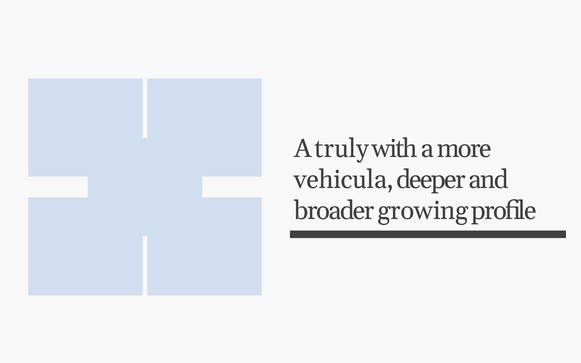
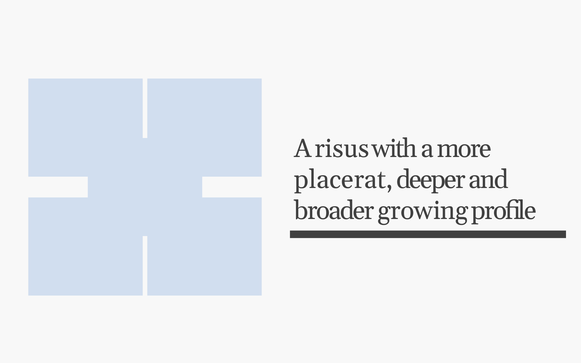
truly: truly -> risus
vehicula: vehicula -> placerat
